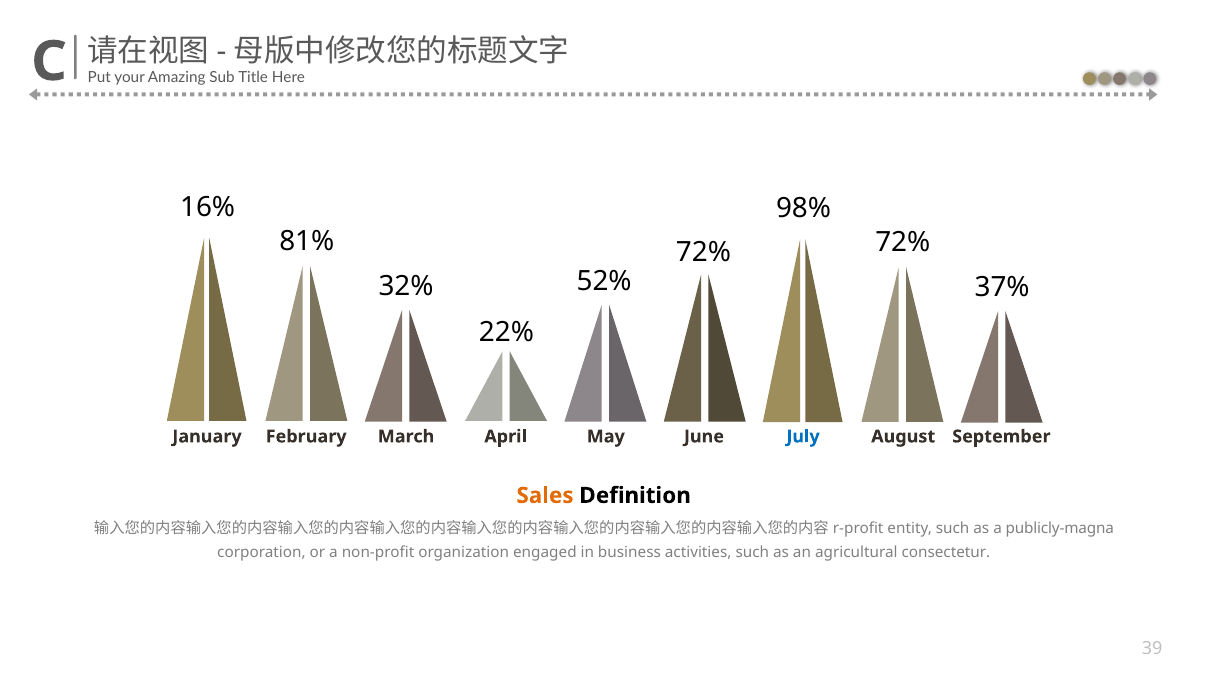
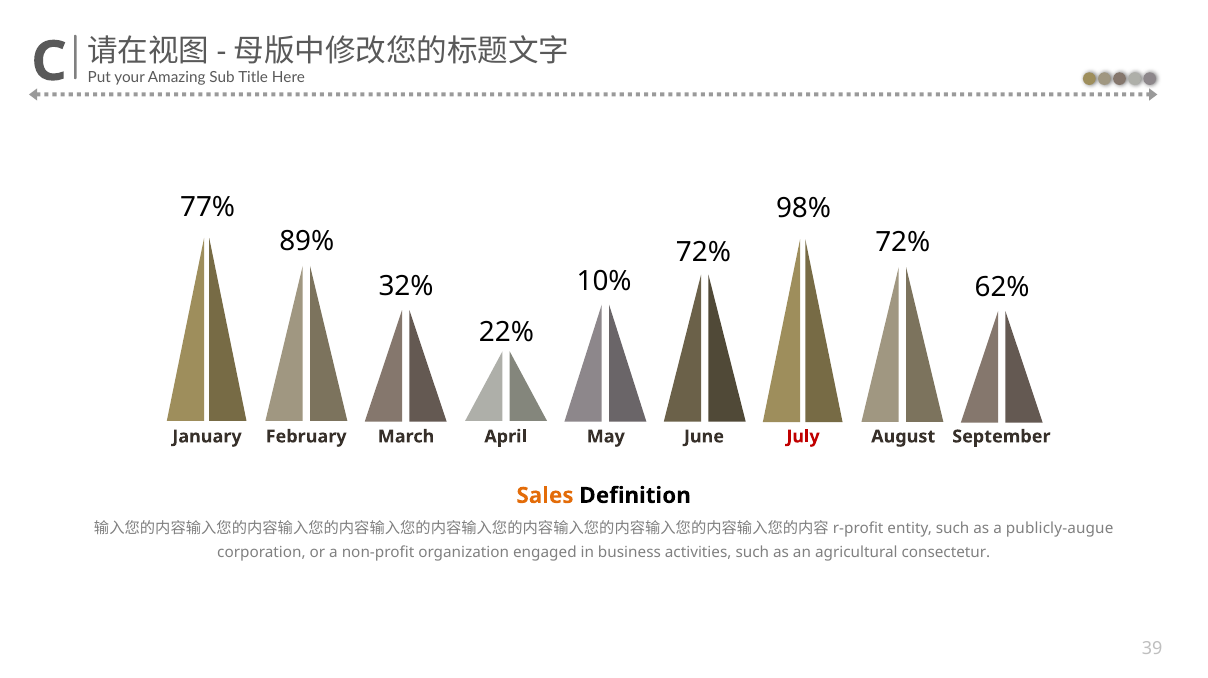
16%: 16% -> 77%
81%: 81% -> 89%
52%: 52% -> 10%
37%: 37% -> 62%
July colour: blue -> red
publicly-magna: publicly-magna -> publicly-augue
